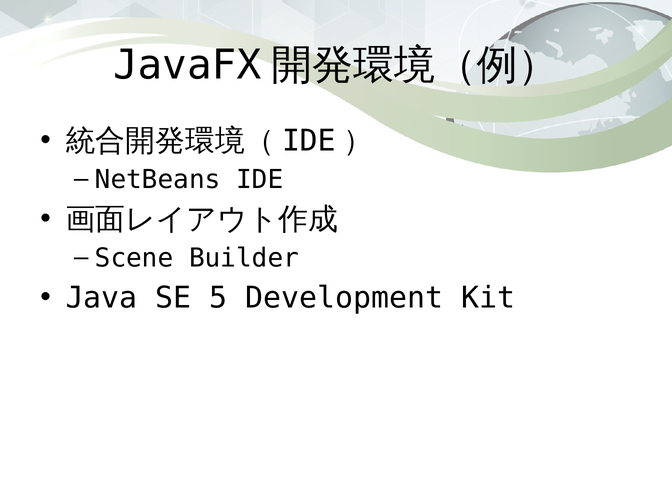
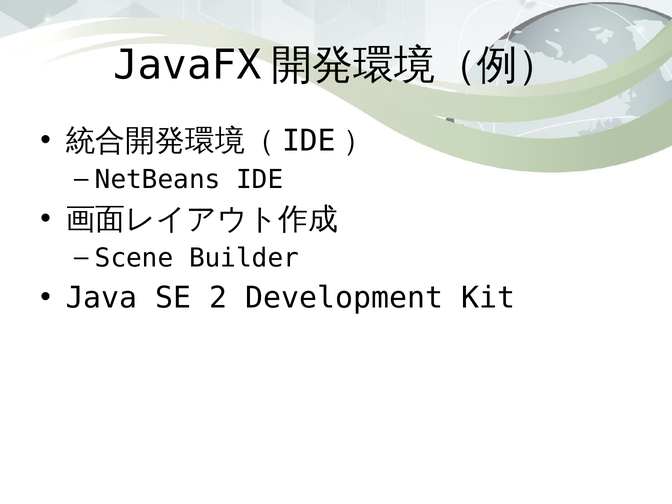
5: 5 -> 2
